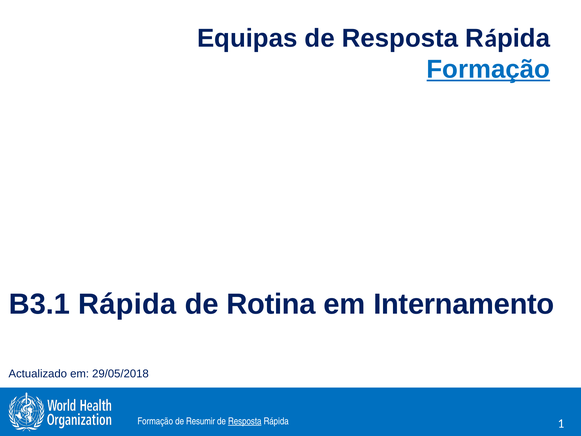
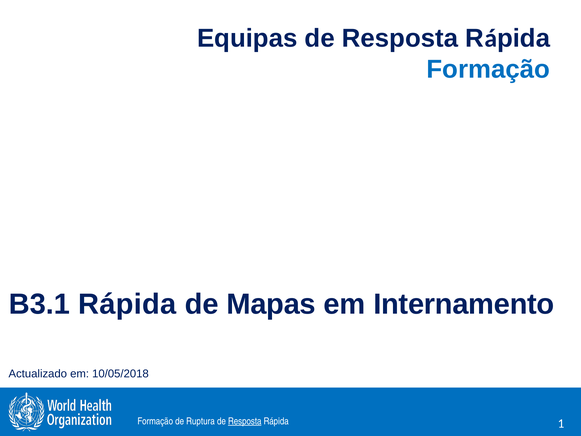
Formação at (488, 69) underline: present -> none
Rotina: Rotina -> Mapas
29/05/2018: 29/05/2018 -> 10/05/2018
Resumir: Resumir -> Ruptura
